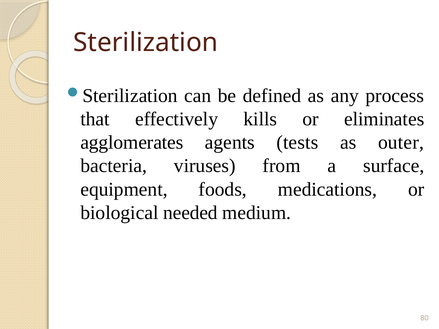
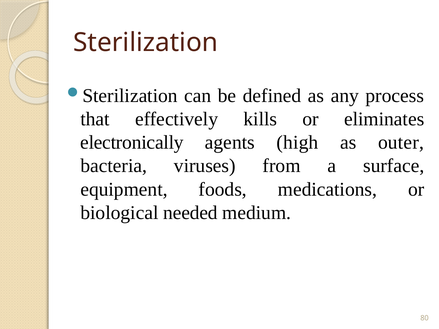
agglomerates: agglomerates -> electronically
tests: tests -> high
